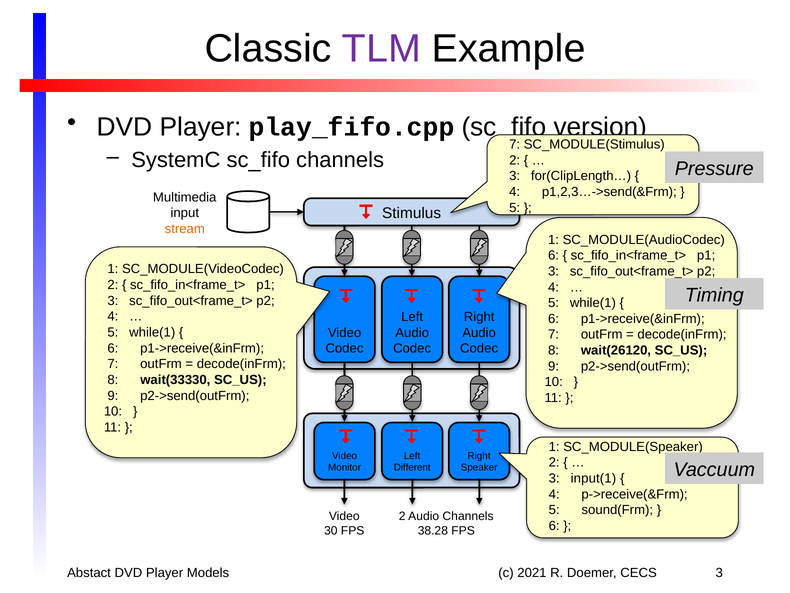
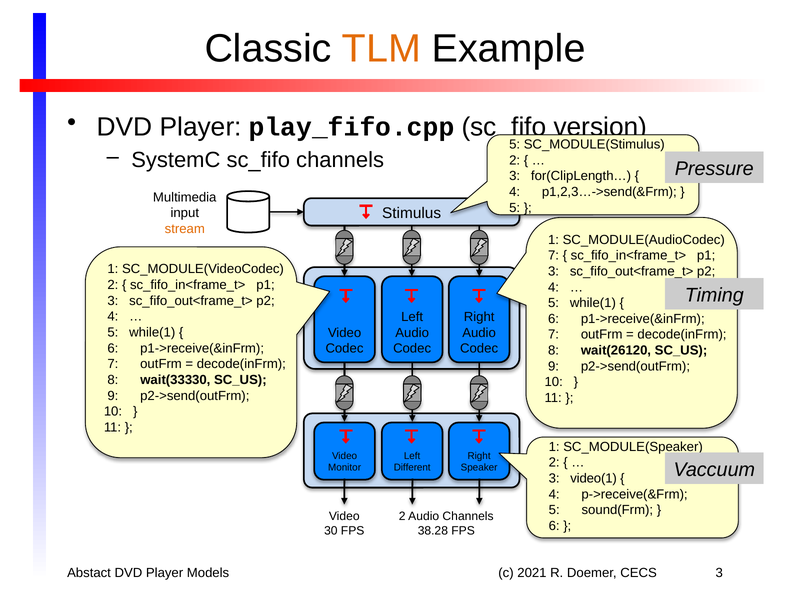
TLM colour: purple -> orange
7 at (515, 144): 7 -> 5
6 at (554, 255): 6 -> 7
input(1: input(1 -> video(1
